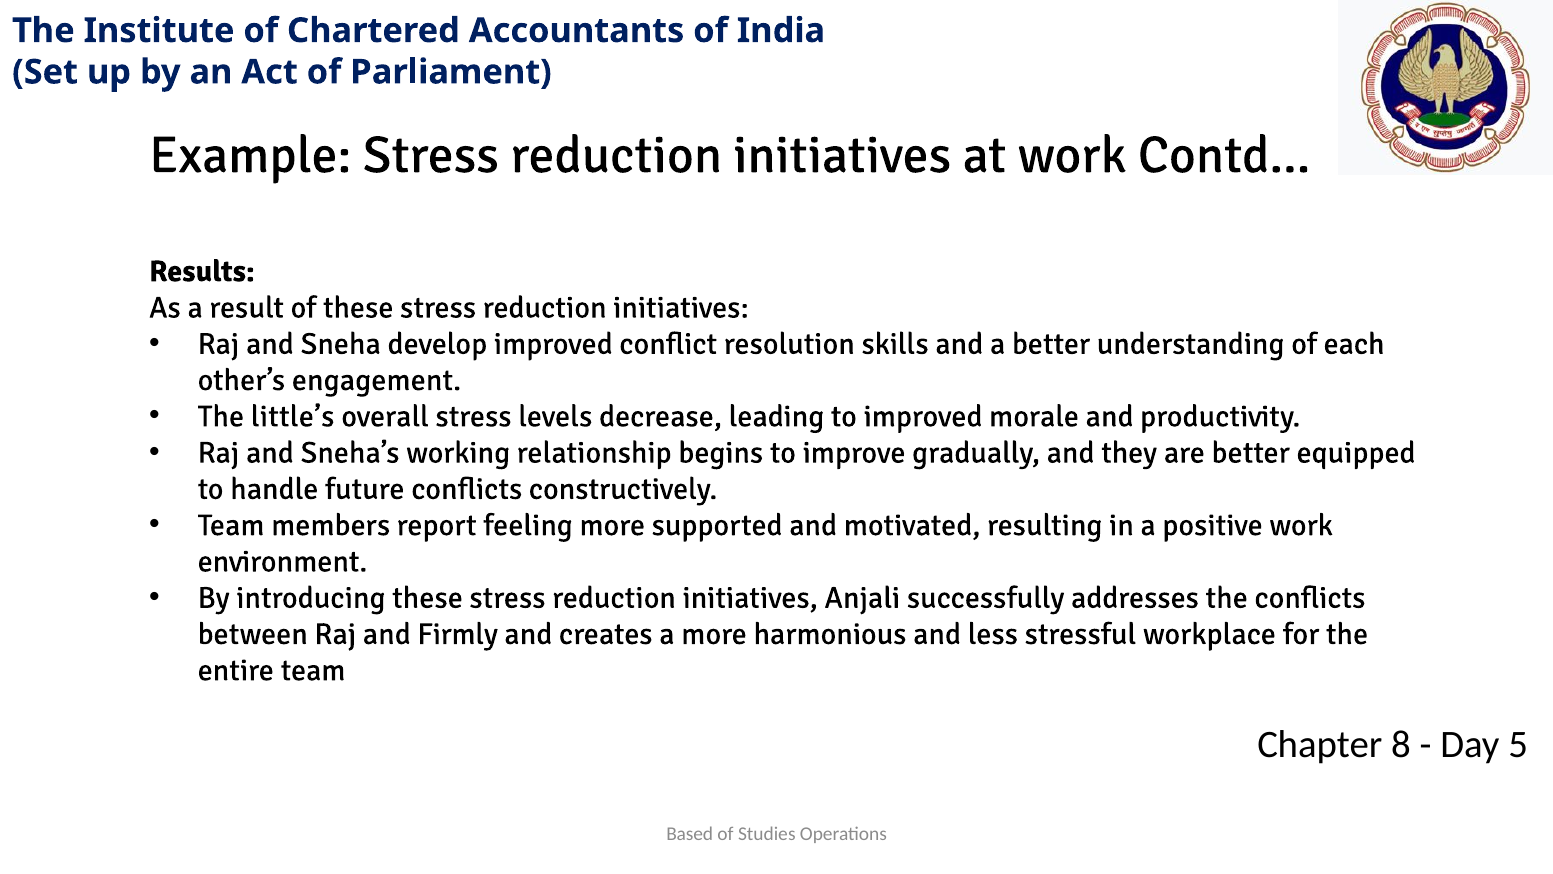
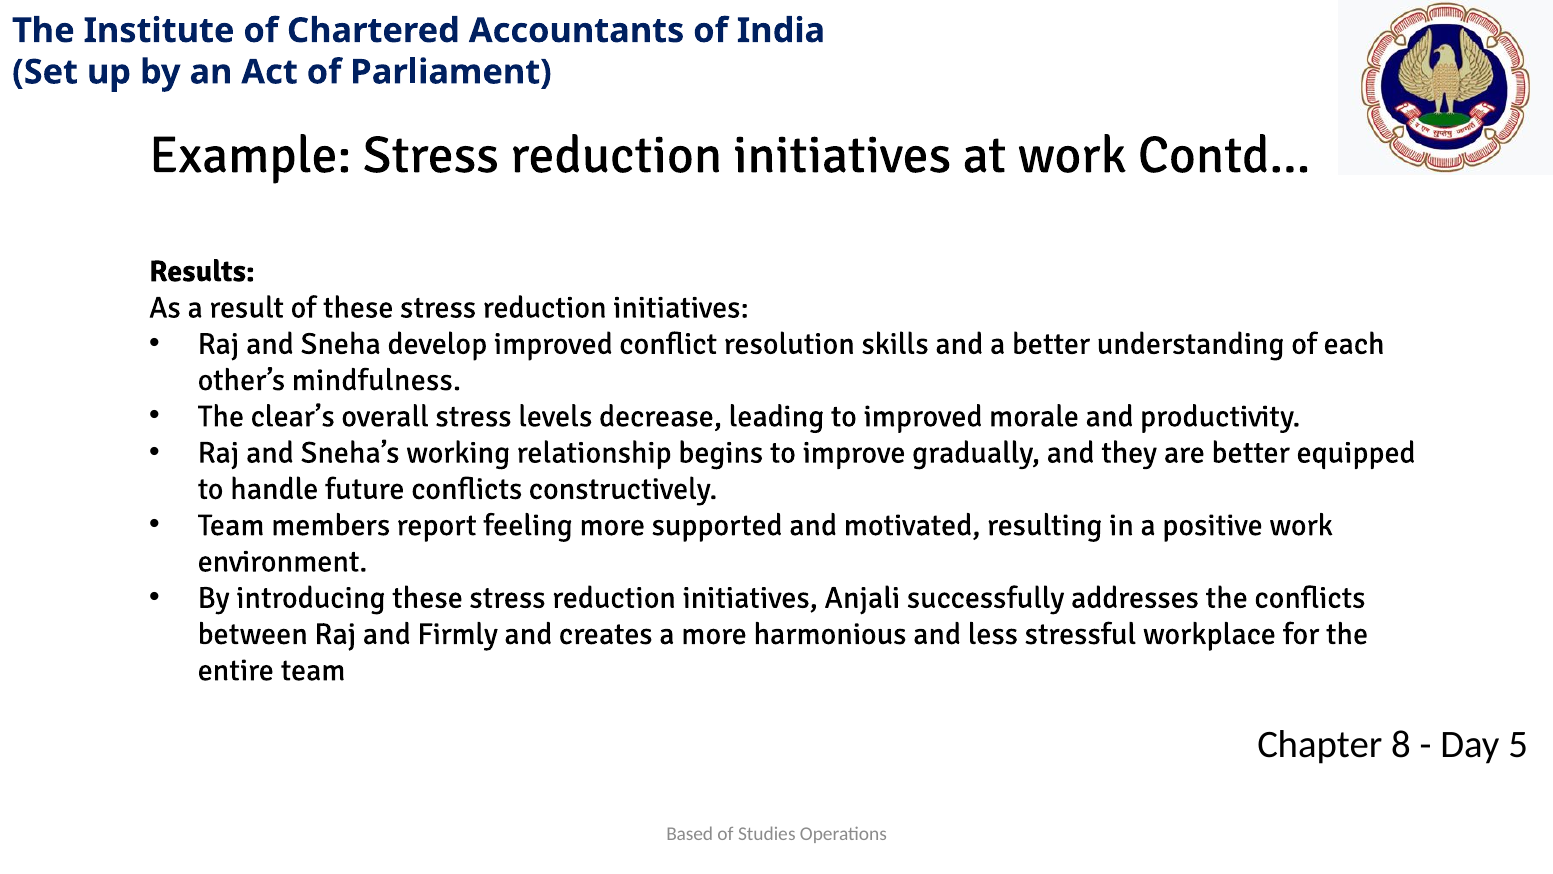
engagement: engagement -> mindfulness
little’s: little’s -> clear’s
